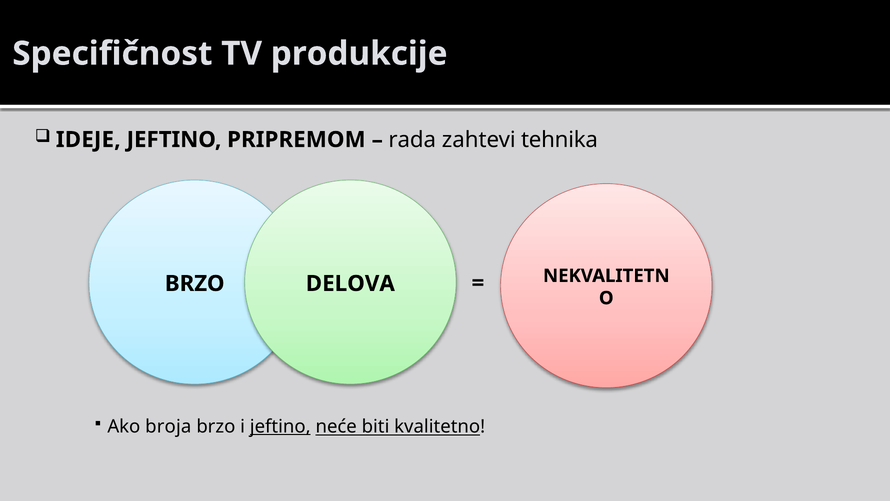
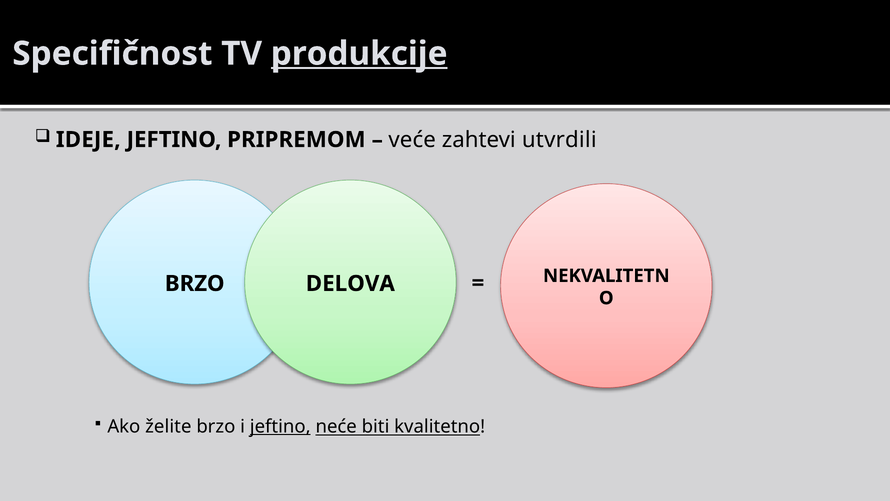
produkcije underline: none -> present
rada: rada -> veće
tehnika: tehnika -> utvrdili
broja: broja -> želite
